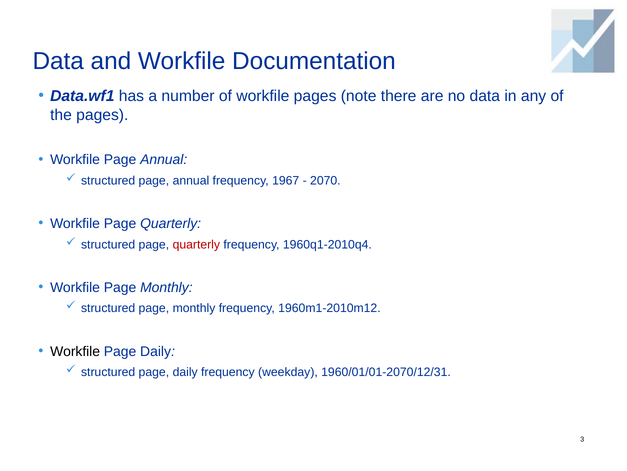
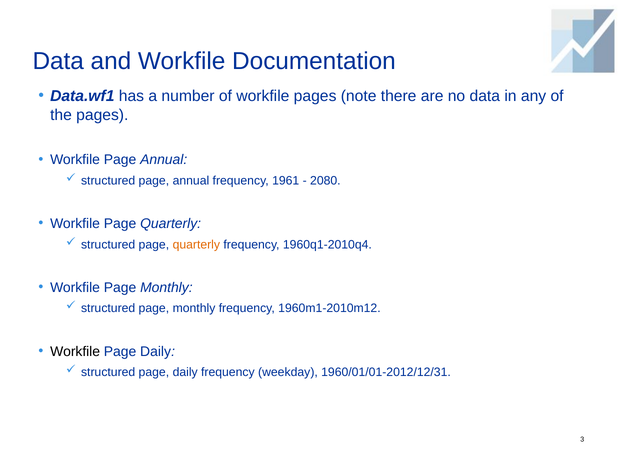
1967: 1967 -> 1961
2070: 2070 -> 2080
quarterly at (196, 244) colour: red -> orange
1960/01/01-2070/12/31: 1960/01/01-2070/12/31 -> 1960/01/01-2012/12/31
